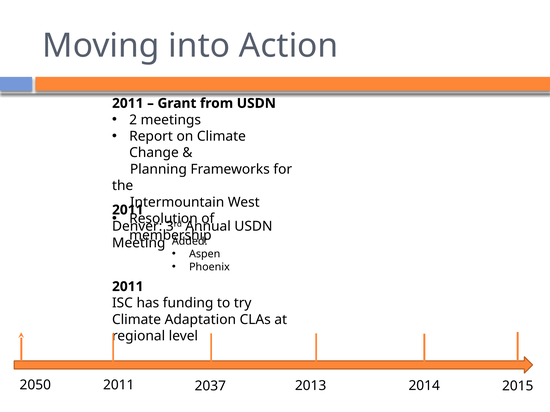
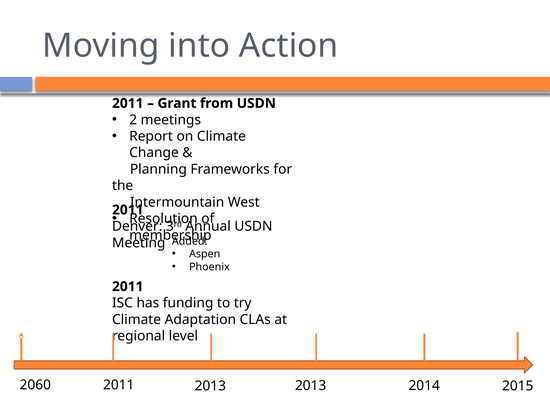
2050: 2050 -> 2060
2011 2037: 2037 -> 2013
